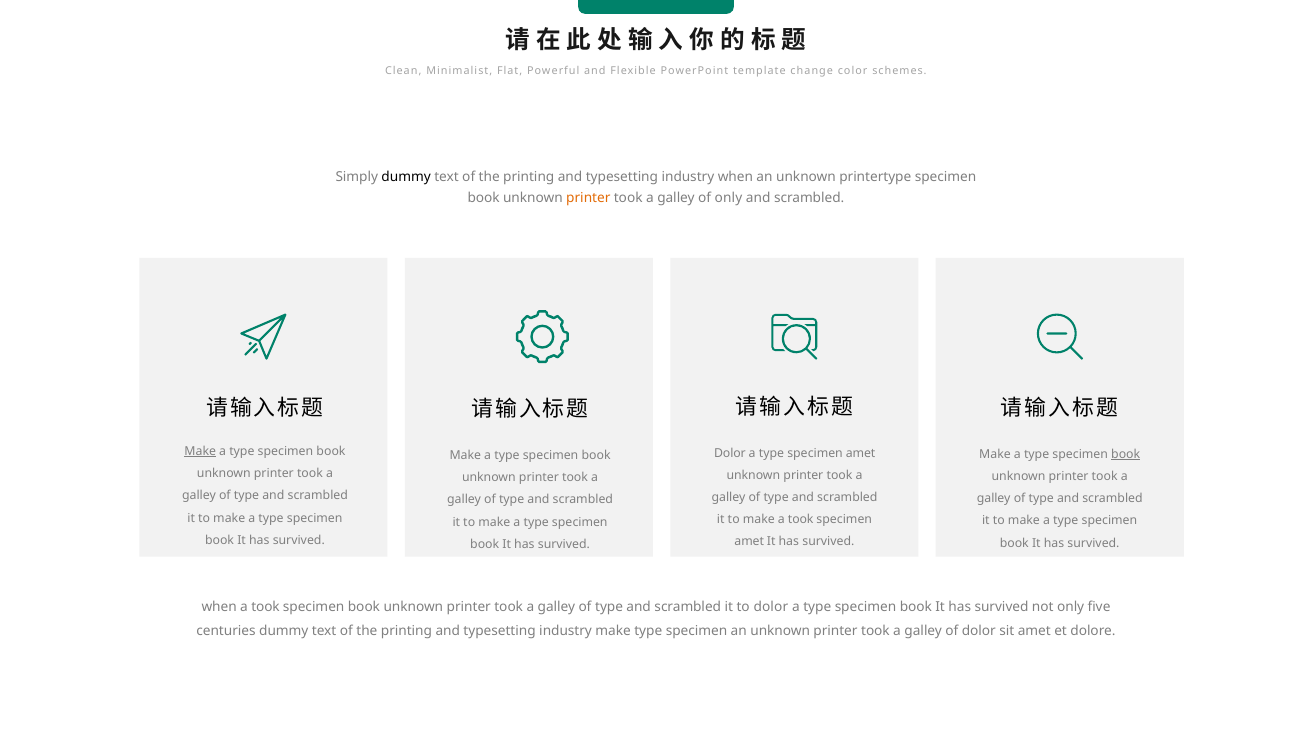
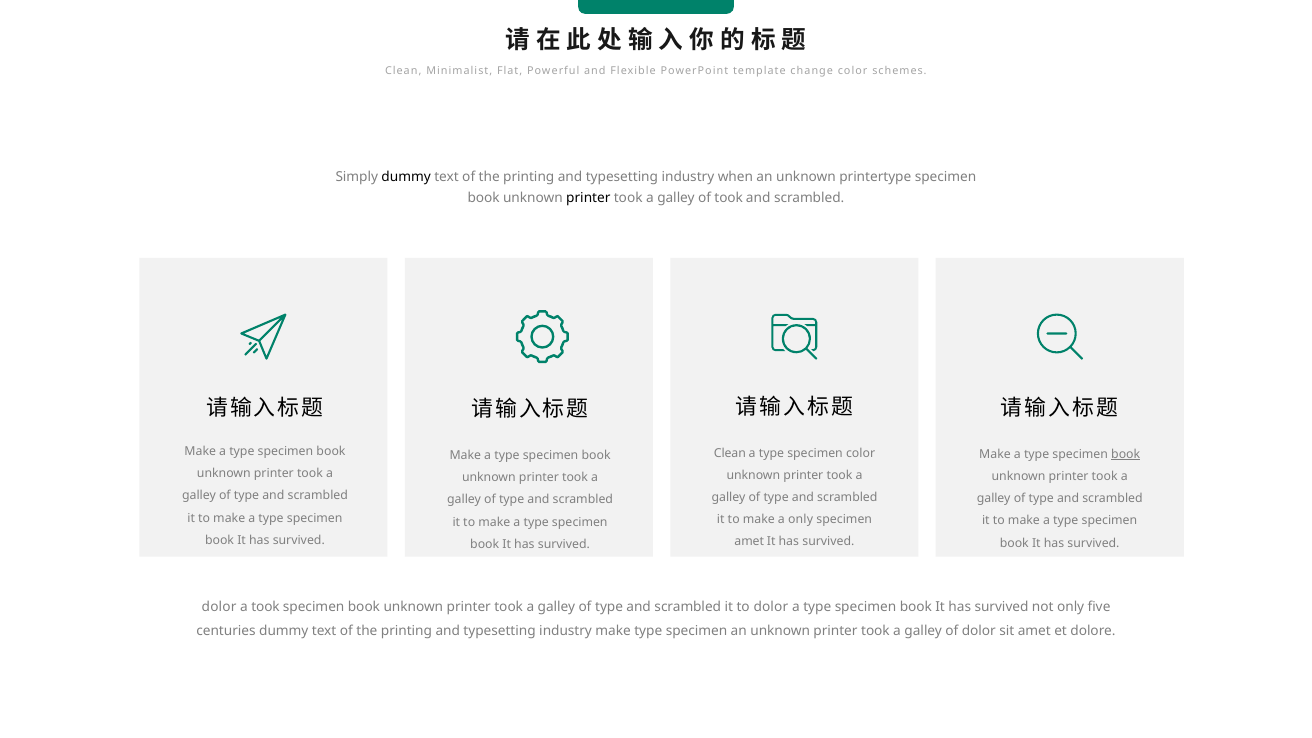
printer at (588, 198) colour: orange -> black
of only: only -> took
Make at (200, 451) underline: present -> none
Dolor at (730, 453): Dolor -> Clean
type specimen amet: amet -> color
make a took: took -> only
when at (219, 607): when -> dolor
